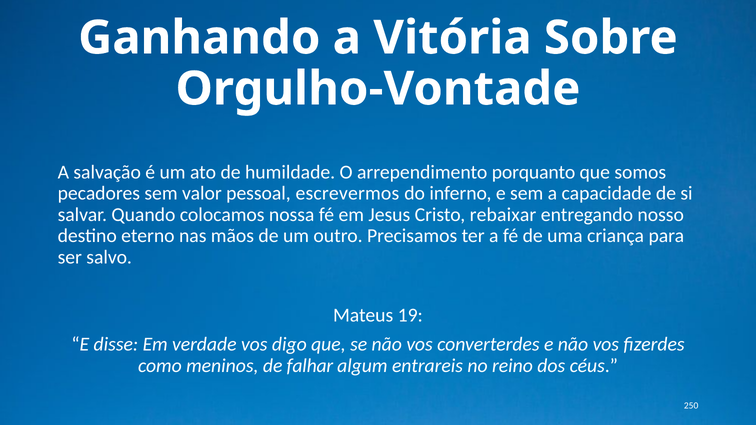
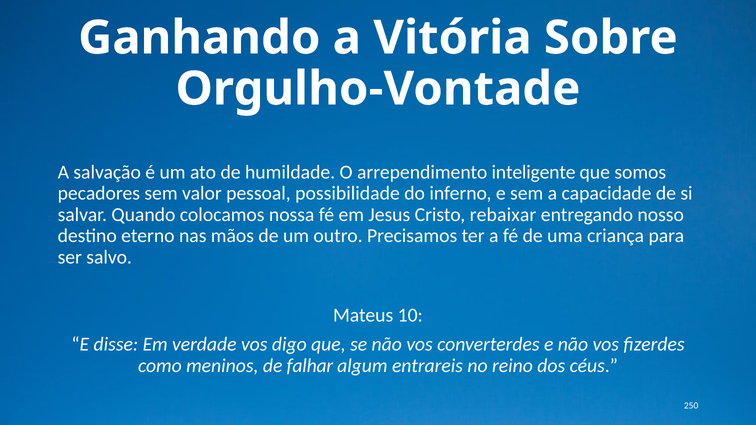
porquanto: porquanto -> inteligente
escrevermos: escrevermos -> possibilidade
19: 19 -> 10
